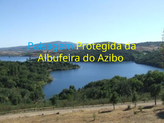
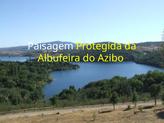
Paisagem colour: light blue -> white
